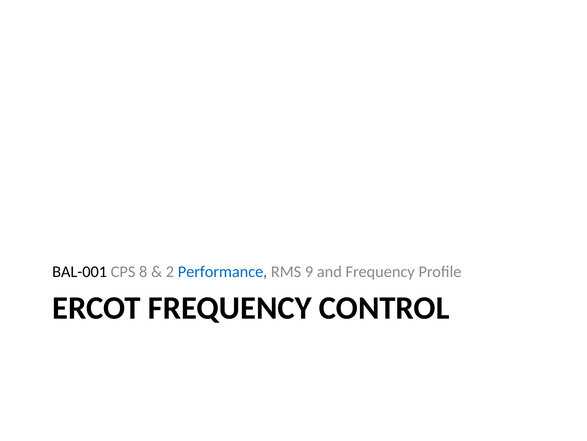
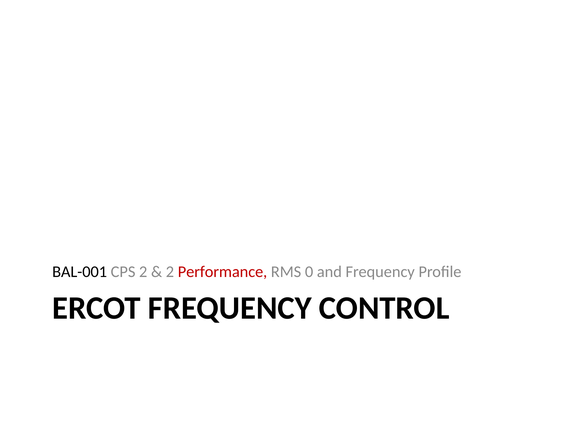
CPS 8: 8 -> 2
Performance colour: blue -> red
9: 9 -> 0
